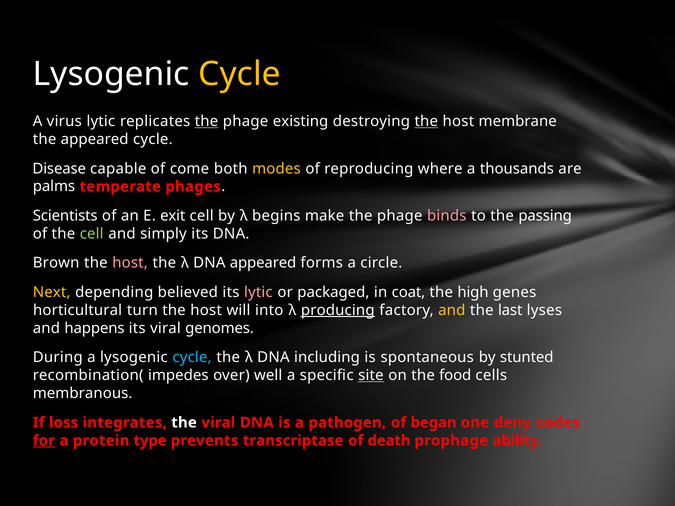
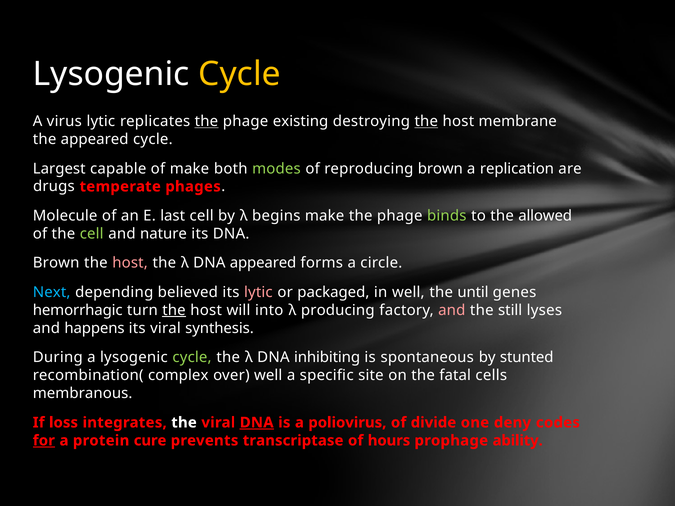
Disease: Disease -> Largest
of come: come -> make
modes colour: yellow -> light green
reproducing where: where -> brown
thousands: thousands -> replication
palms: palms -> drugs
Scientists: Scientists -> Molecule
exit: exit -> last
binds colour: pink -> light green
passing: passing -> allowed
simply: simply -> nature
Next colour: yellow -> light blue
in coat: coat -> well
high: high -> until
horticultural: horticultural -> hemorrhagic
the at (174, 310) underline: none -> present
producing underline: present -> none
and at (452, 310) colour: yellow -> pink
last: last -> still
genomes: genomes -> synthesis
cycle at (192, 358) colour: light blue -> light green
including: including -> inhibiting
impedes: impedes -> complex
site underline: present -> none
food: food -> fatal
DNA at (257, 423) underline: none -> present
pathogen: pathogen -> poliovirus
began: began -> divide
type: type -> cure
death: death -> hours
